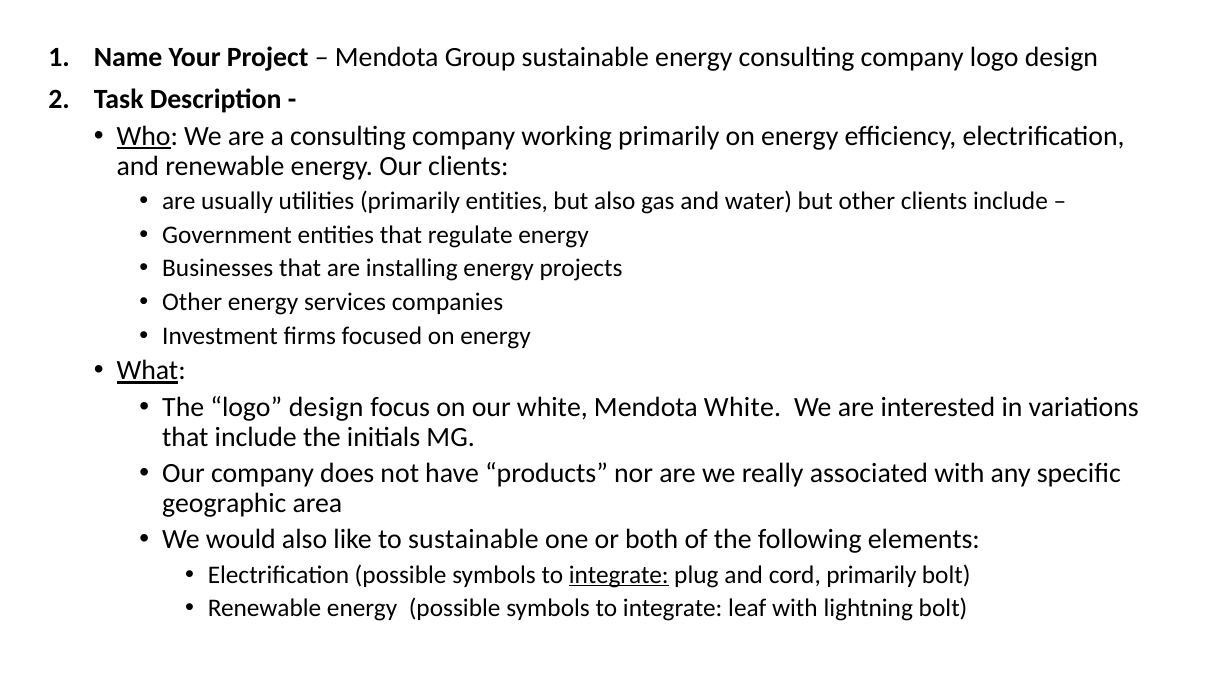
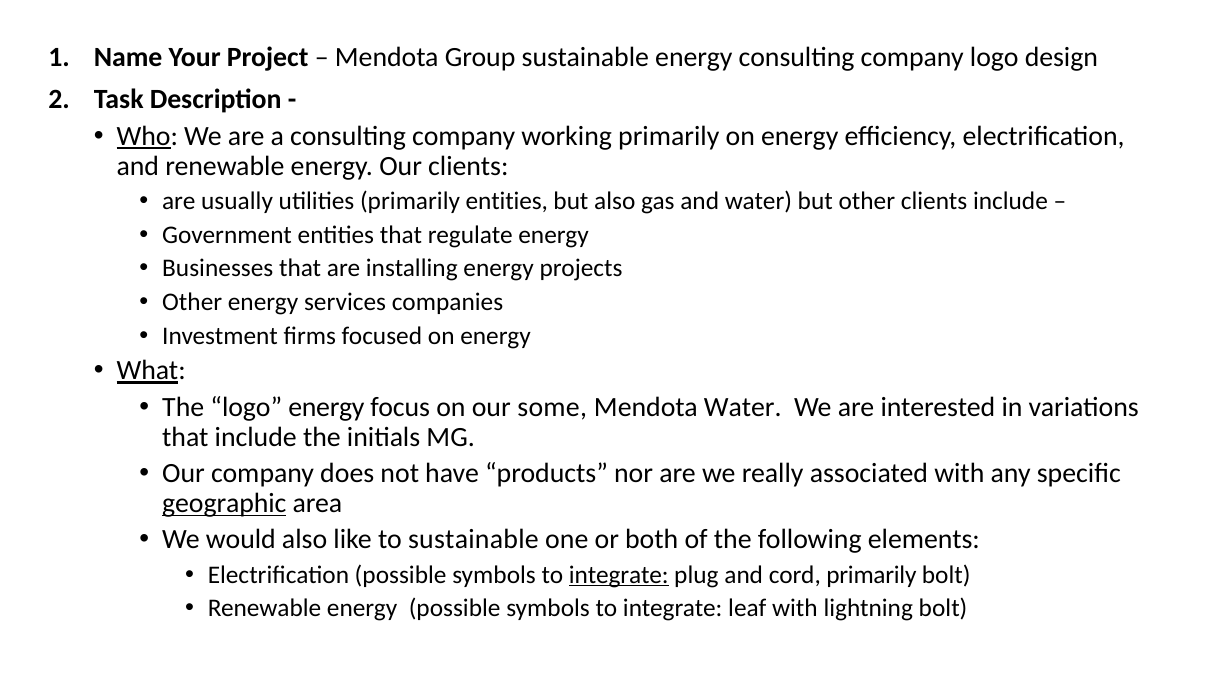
The logo design: design -> energy
our white: white -> some
Mendota White: White -> Water
geographic underline: none -> present
